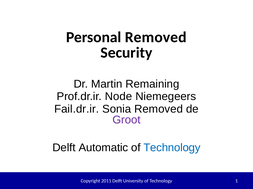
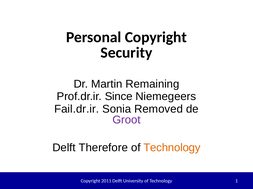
Personal Removed: Removed -> Copyright
Node: Node -> Since
Automatic: Automatic -> Therefore
Technology at (172, 148) colour: blue -> orange
